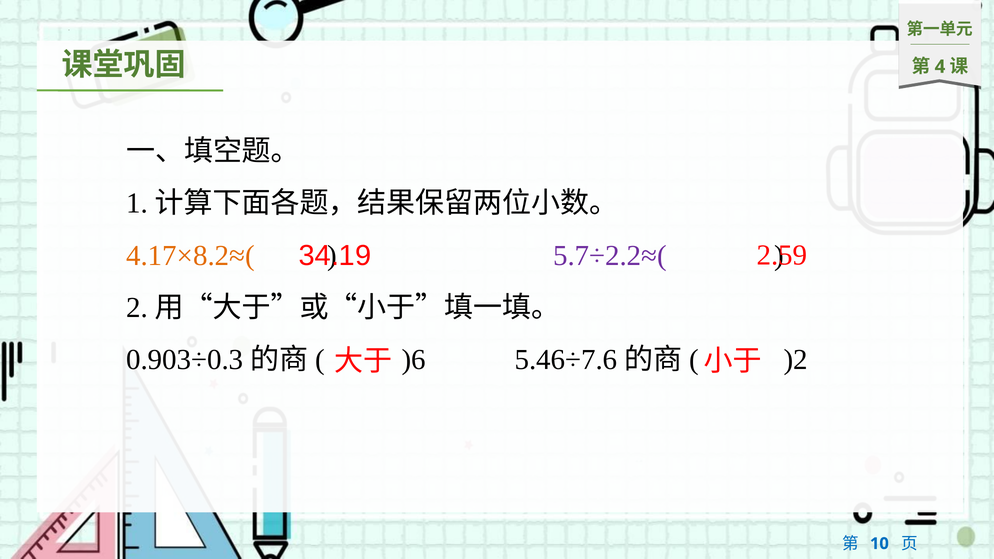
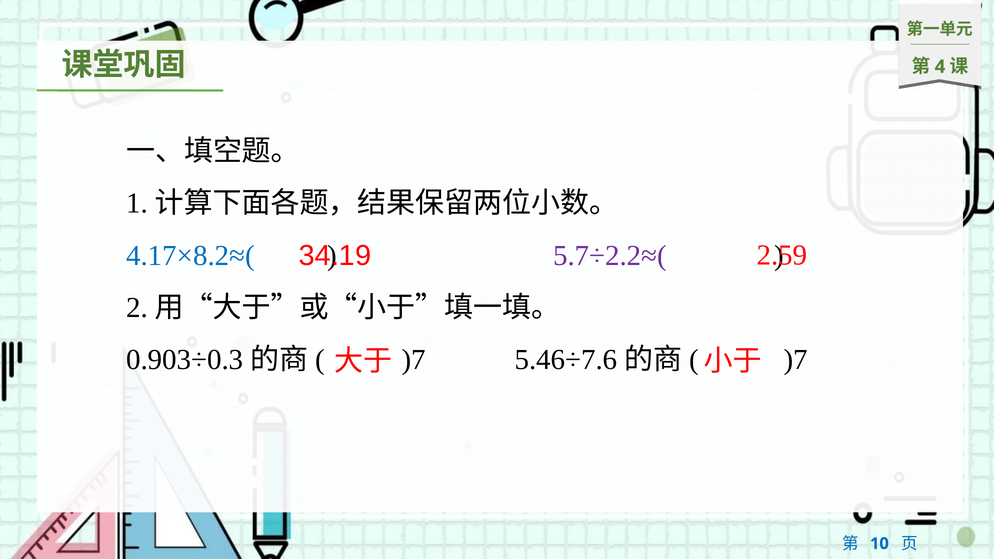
4.17×8.2≈( colour: orange -> blue
)6 at (414, 360): )6 -> )7
)2 at (796, 360): )2 -> )7
